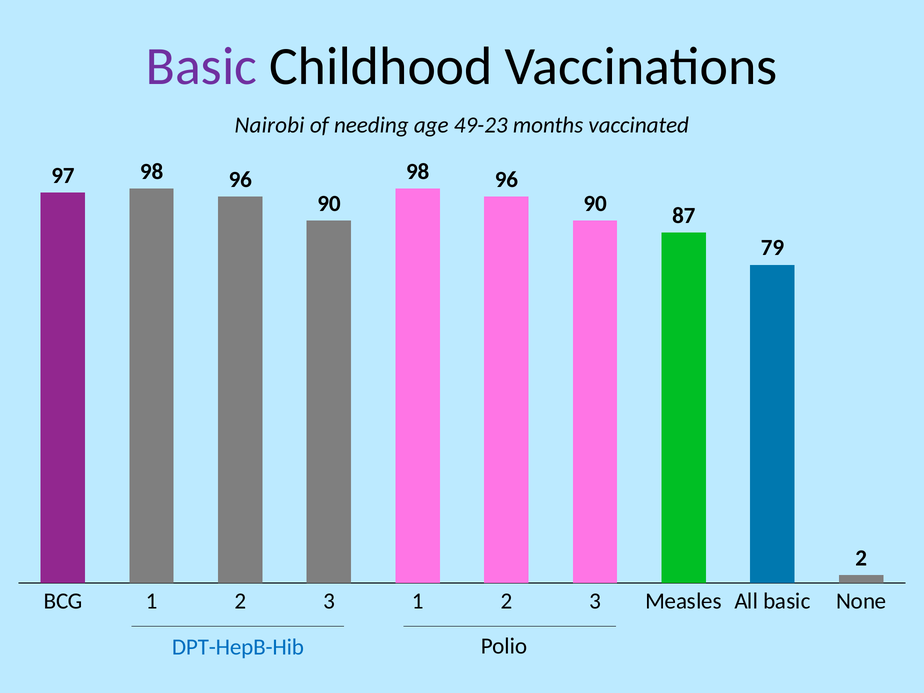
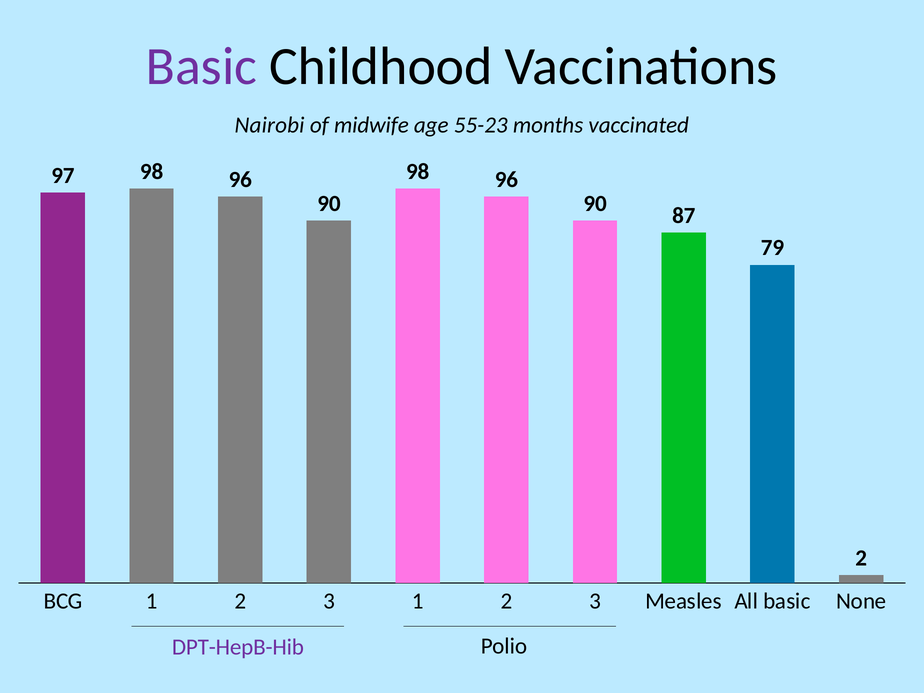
needing: needing -> midwife
49-23: 49-23 -> 55-23
DPT-HepB-Hib colour: blue -> purple
